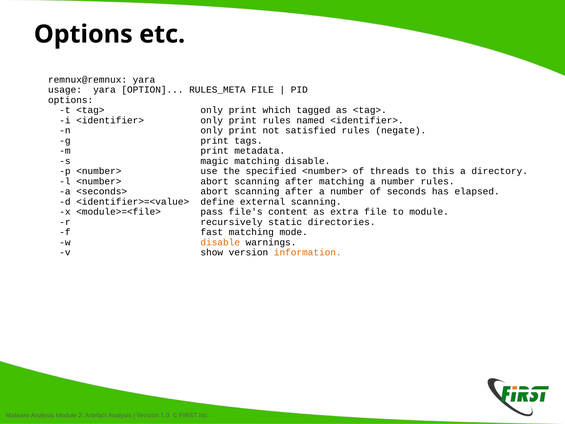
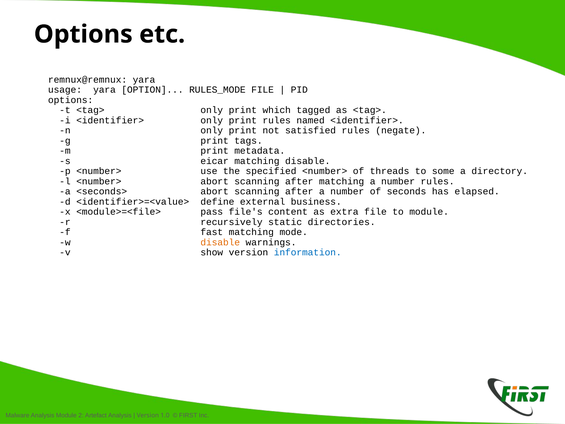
RULES_META: RULES_META -> RULES_MODE
magic: magic -> eicar
this: this -> some
external scanning: scanning -> business
information colour: orange -> blue
